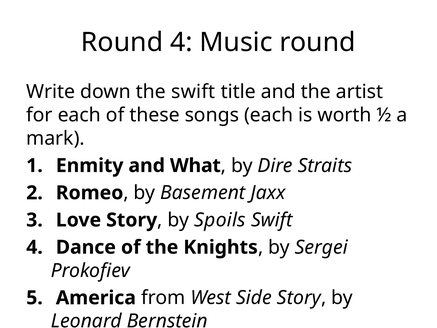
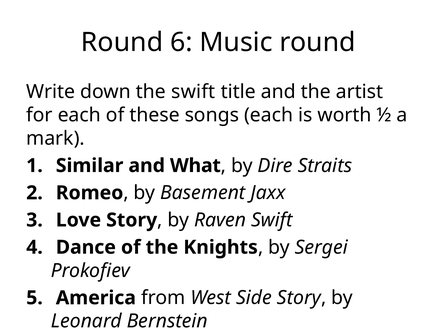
Round 4: 4 -> 6
Enmity: Enmity -> Similar
Spoils: Spoils -> Raven
